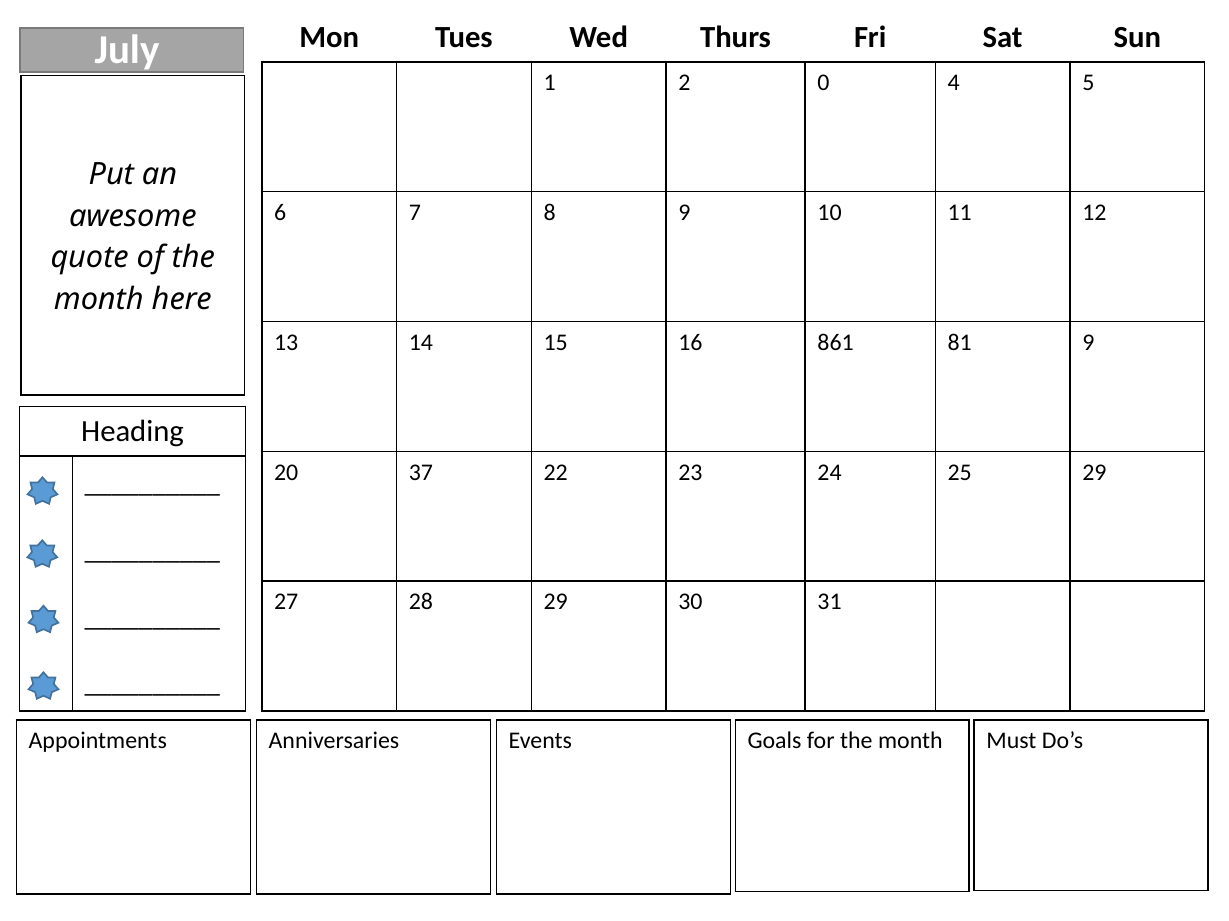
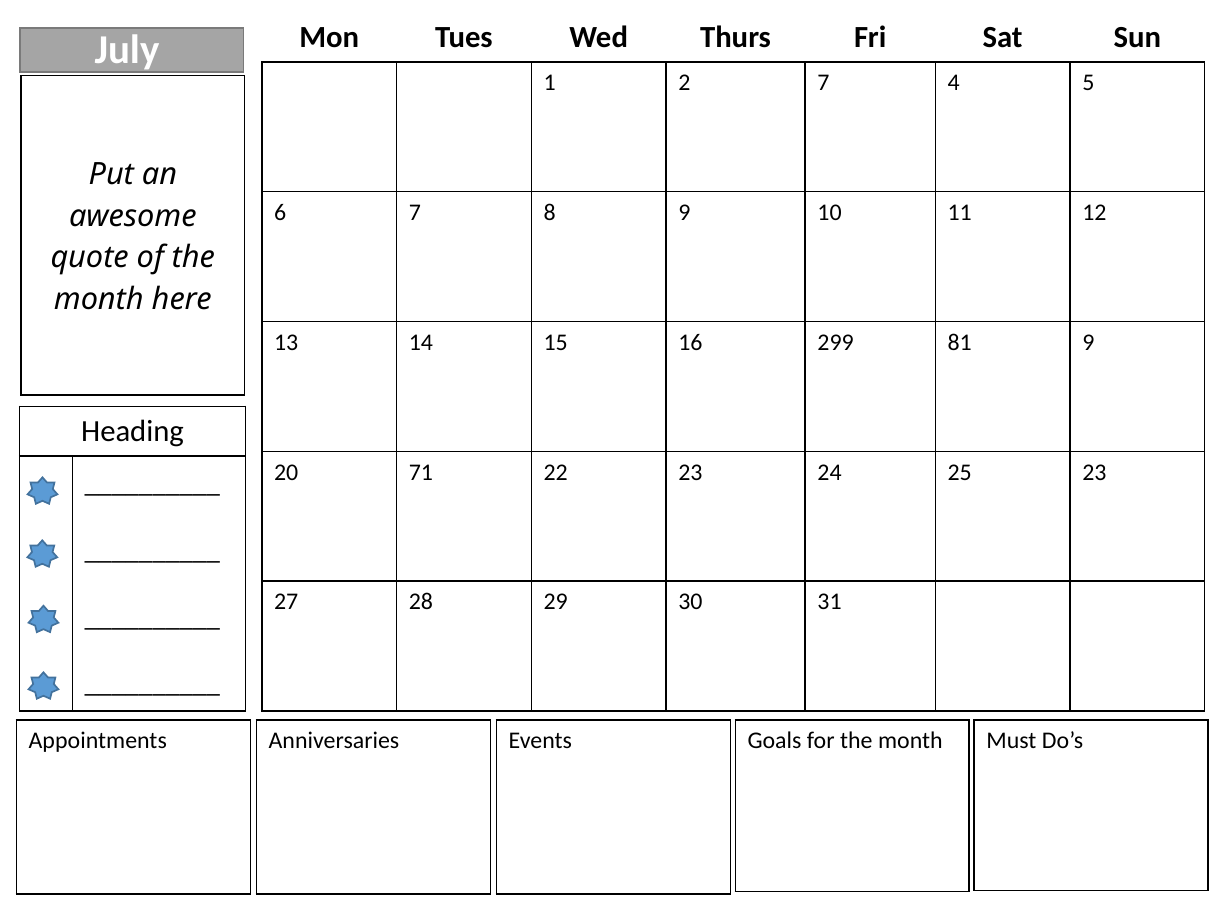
2 0: 0 -> 7
861: 861 -> 299
37: 37 -> 71
25 29: 29 -> 23
